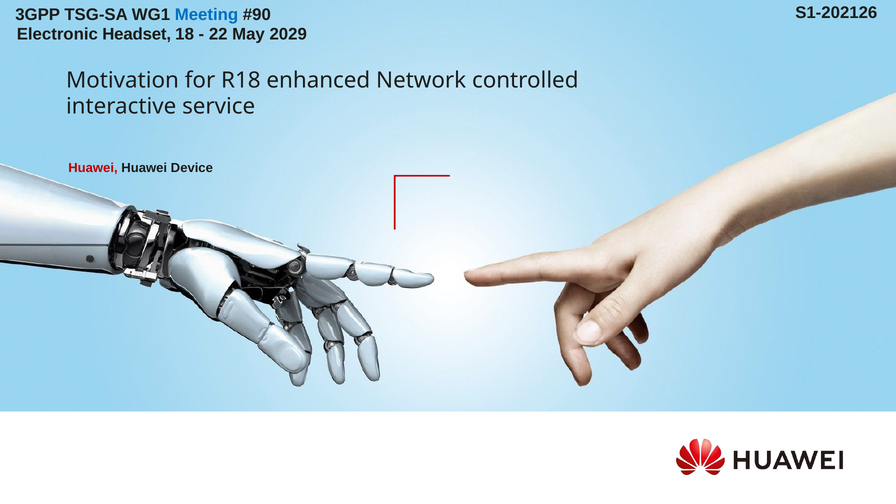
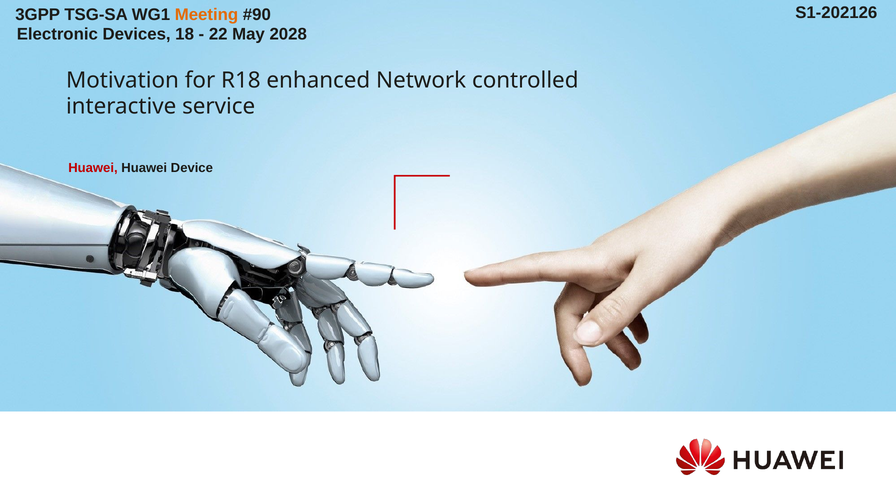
Meeting colour: blue -> orange
Headset: Headset -> Devices
2029: 2029 -> 2028
